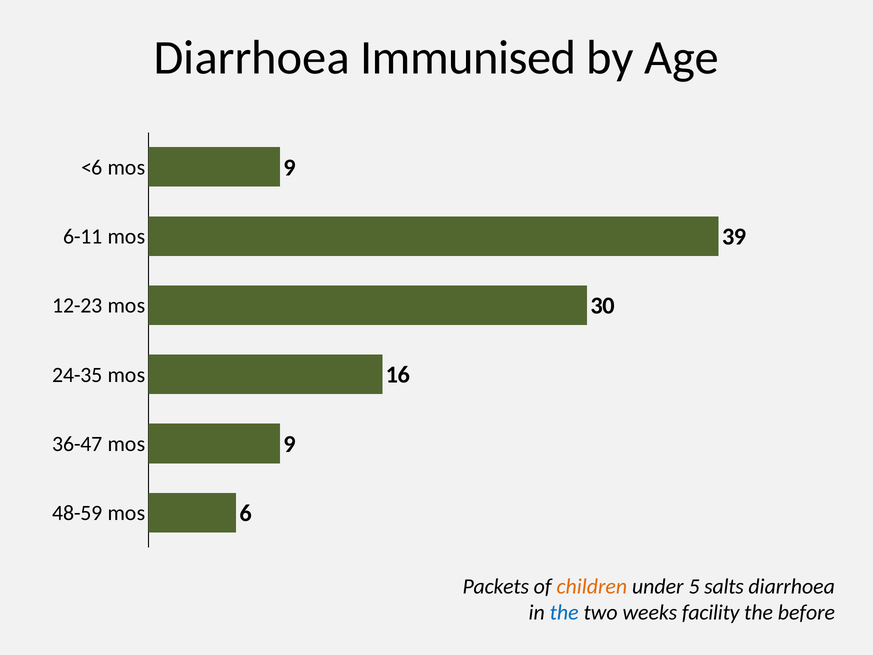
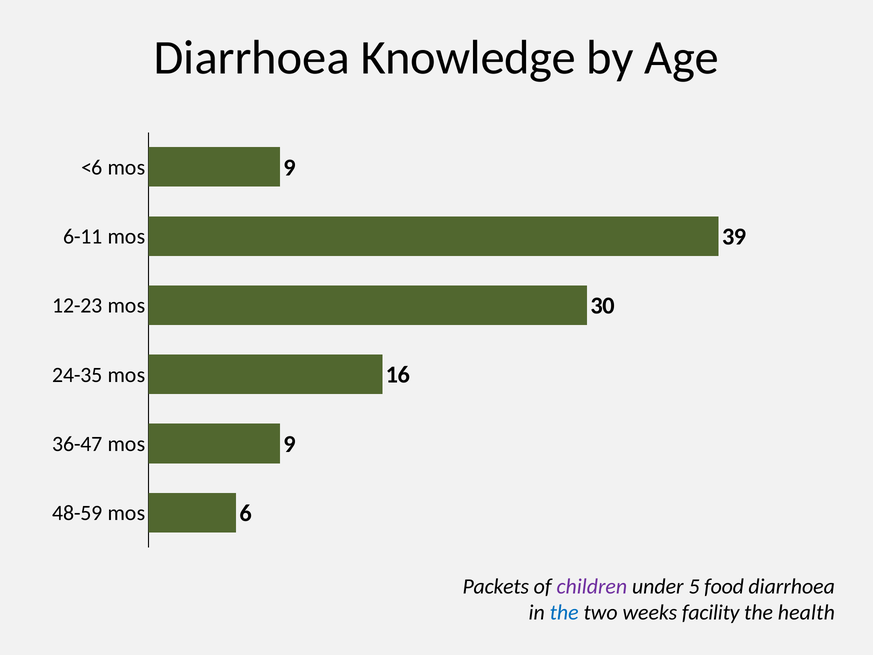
Immunised: Immunised -> Knowledge
children colour: orange -> purple
salts: salts -> food
before: before -> health
